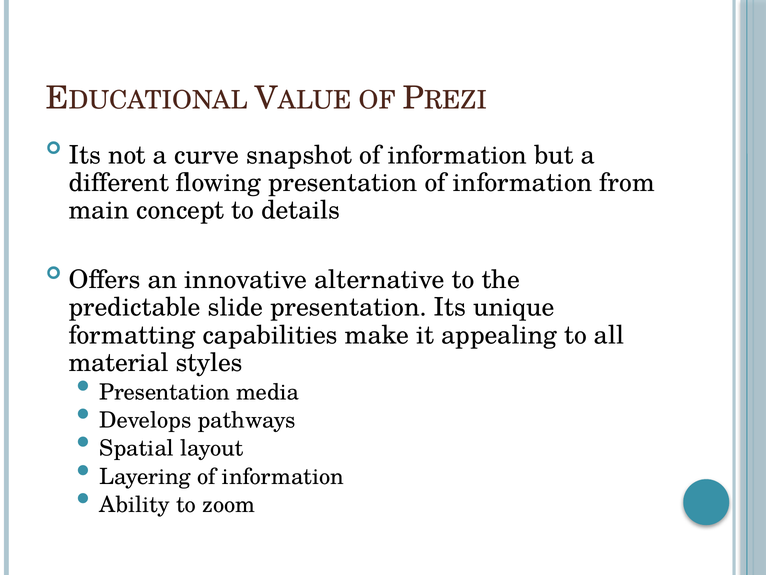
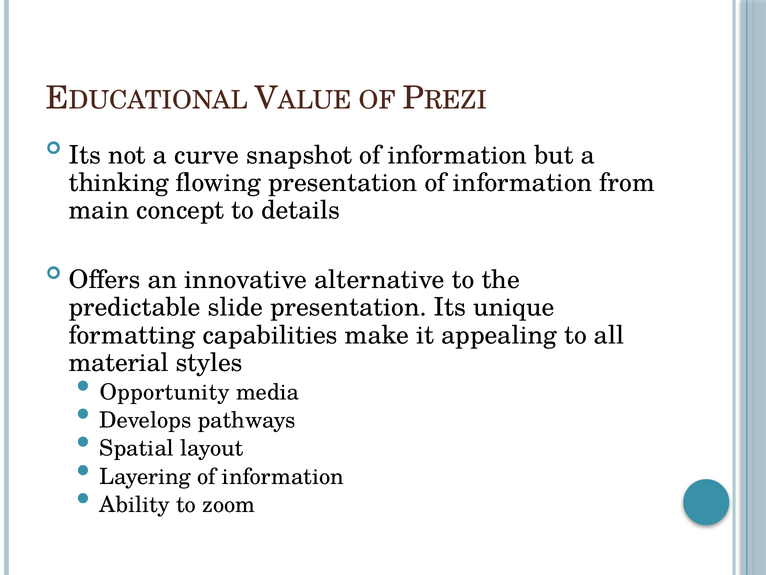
different: different -> thinking
Presentation at (165, 392): Presentation -> Opportunity
